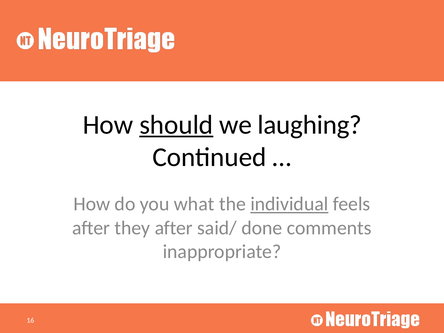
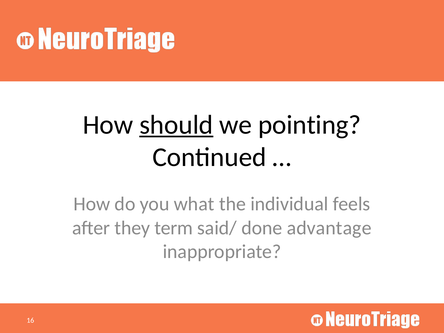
laughing: laughing -> pointing
individual underline: present -> none
they after: after -> term
comments: comments -> advantage
